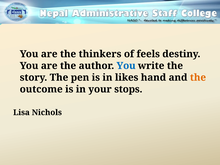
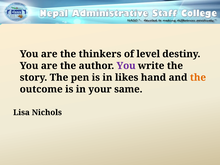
feels: feels -> level
You at (126, 66) colour: blue -> purple
stops: stops -> same
